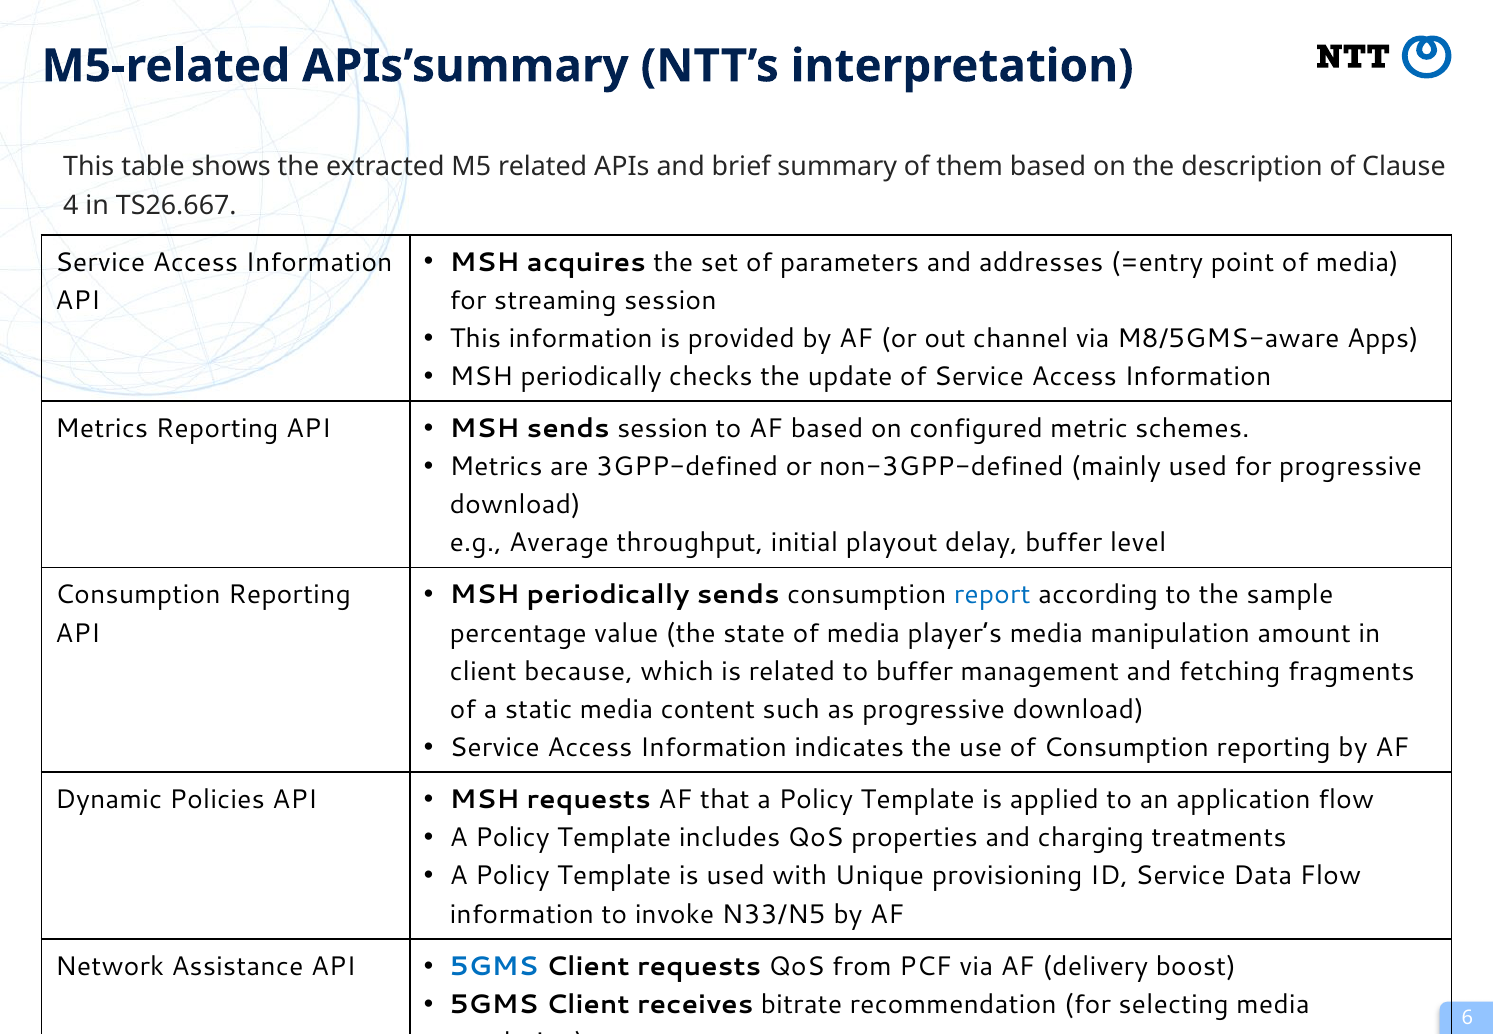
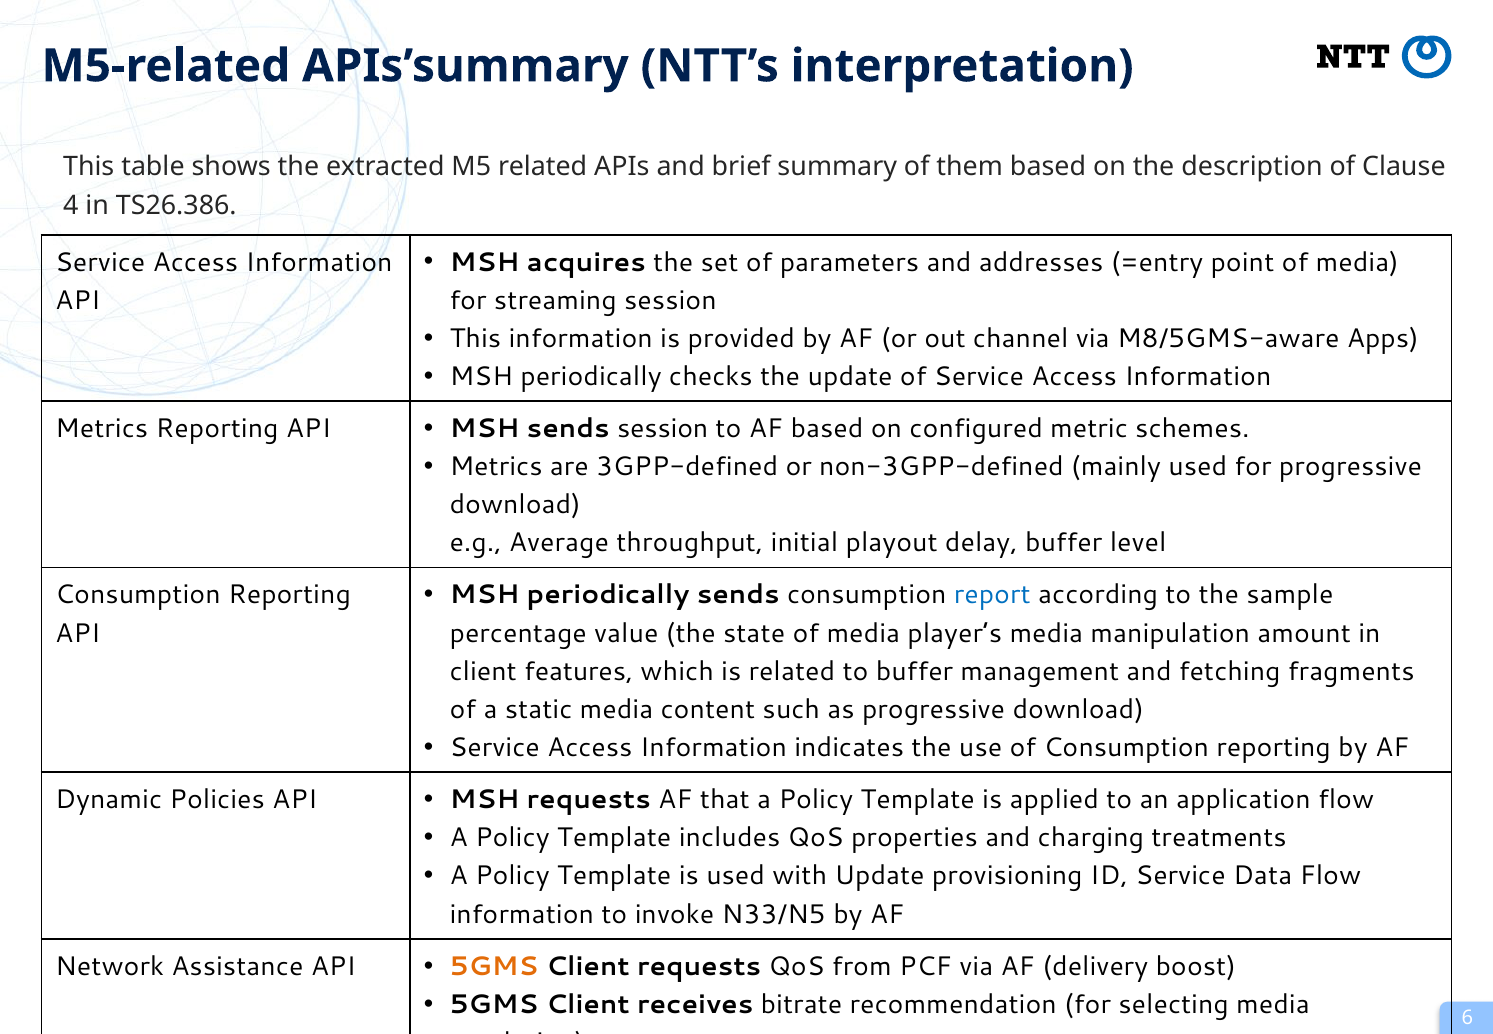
TS26.667: TS26.667 -> TS26.386
because: because -> features
with Unique: Unique -> Update
5GMS at (494, 966) colour: blue -> orange
